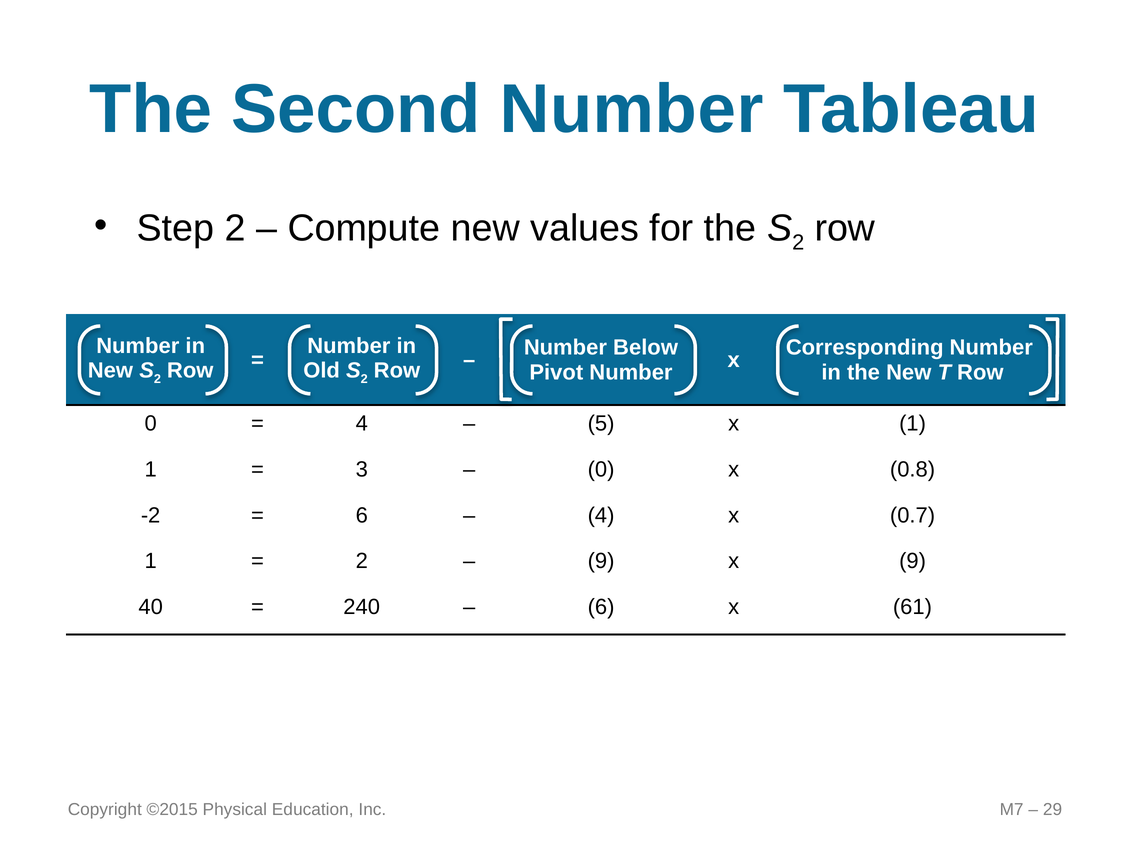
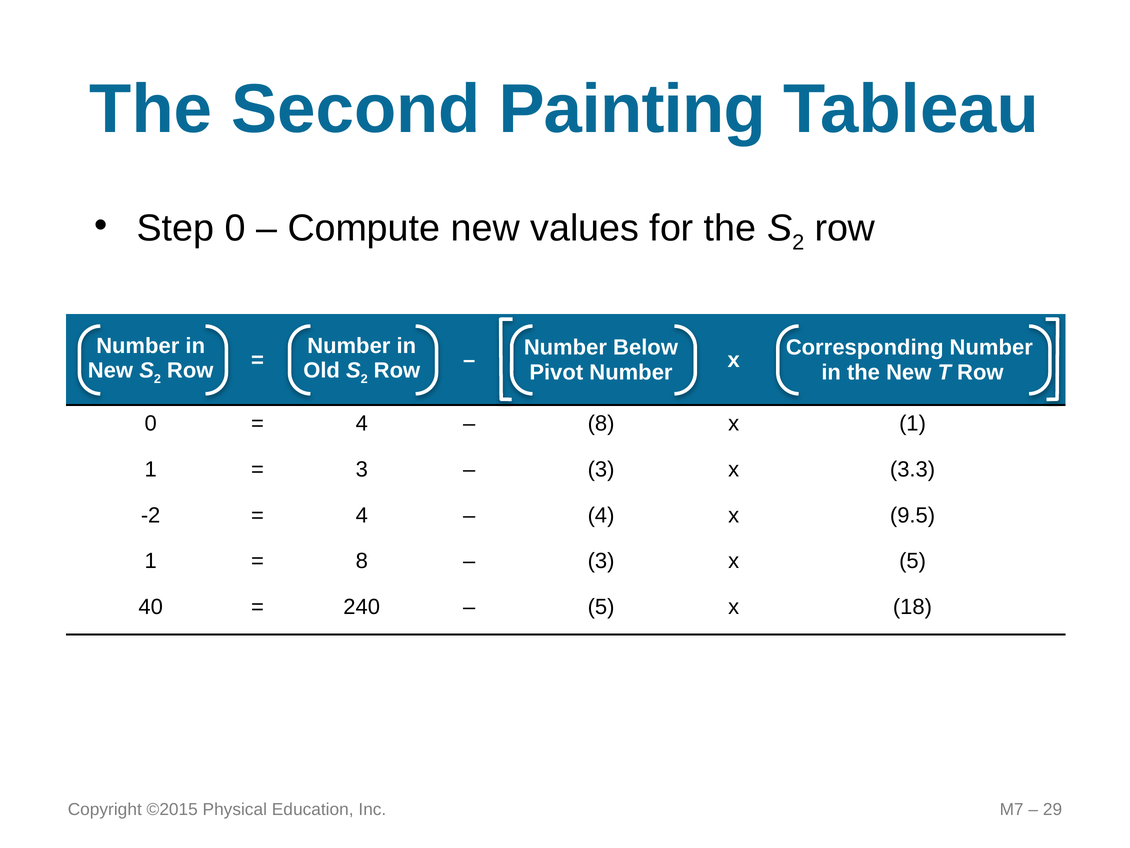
Second Number: Number -> Painting
Step 2: 2 -> 0
5 at (601, 423): 5 -> 8
0 at (601, 469): 0 -> 3
0.8: 0.8 -> 3.3
6 at (362, 515): 6 -> 4
0.7: 0.7 -> 9.5
2 at (362, 561): 2 -> 8
9 at (601, 561): 9 -> 3
x 9: 9 -> 5
6 at (601, 607): 6 -> 5
61: 61 -> 18
